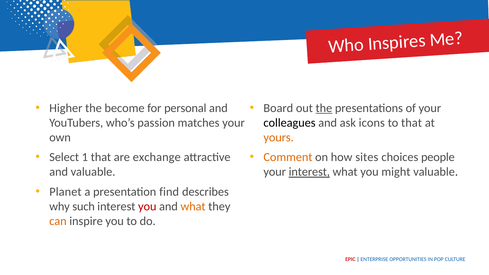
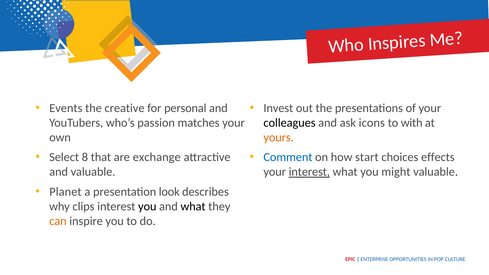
Higher: Higher -> Events
become: become -> creative
Board: Board -> Invest
the at (324, 108) underline: present -> none
to that: that -> with
1: 1 -> 8
Comment colour: orange -> blue
sites: sites -> start
people: people -> effects
find: find -> look
such: such -> clips
you at (147, 206) colour: red -> black
what at (193, 206) colour: orange -> black
